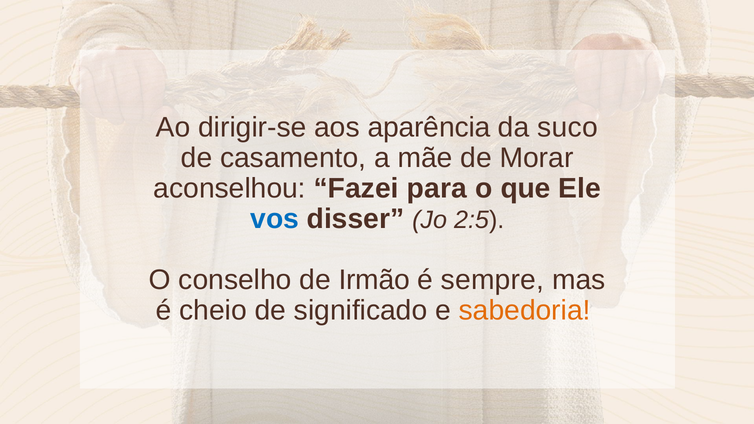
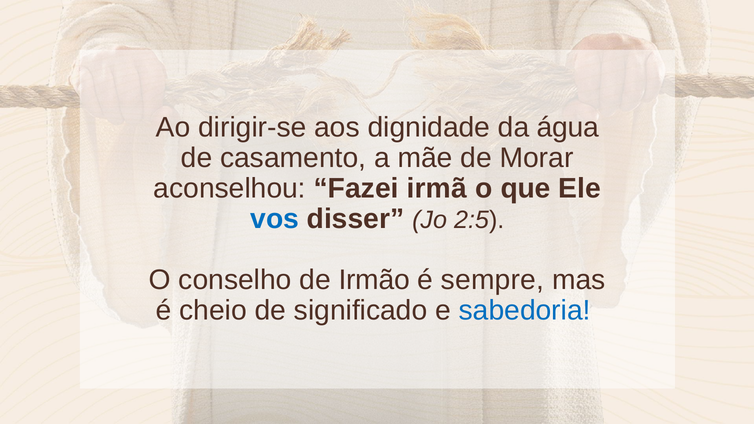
aparência: aparência -> dignidade
suco: suco -> água
para: para -> irmã
sabedoria colour: orange -> blue
